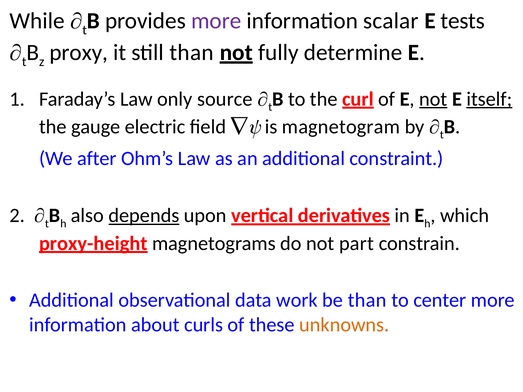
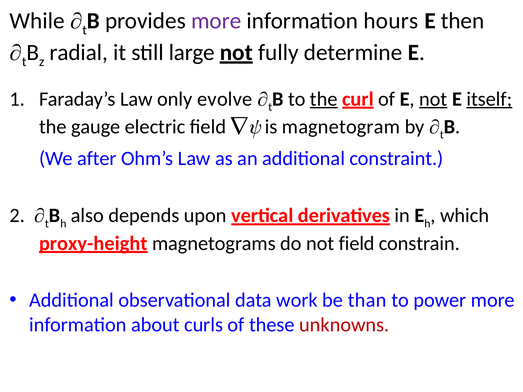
scalar: scalar -> hours
tests: tests -> then
proxy: proxy -> radial
still than: than -> large
source: source -> evolve
the at (324, 99) underline: none -> present
depends underline: present -> none
not part: part -> field
center: center -> power
unknowns colour: orange -> red
